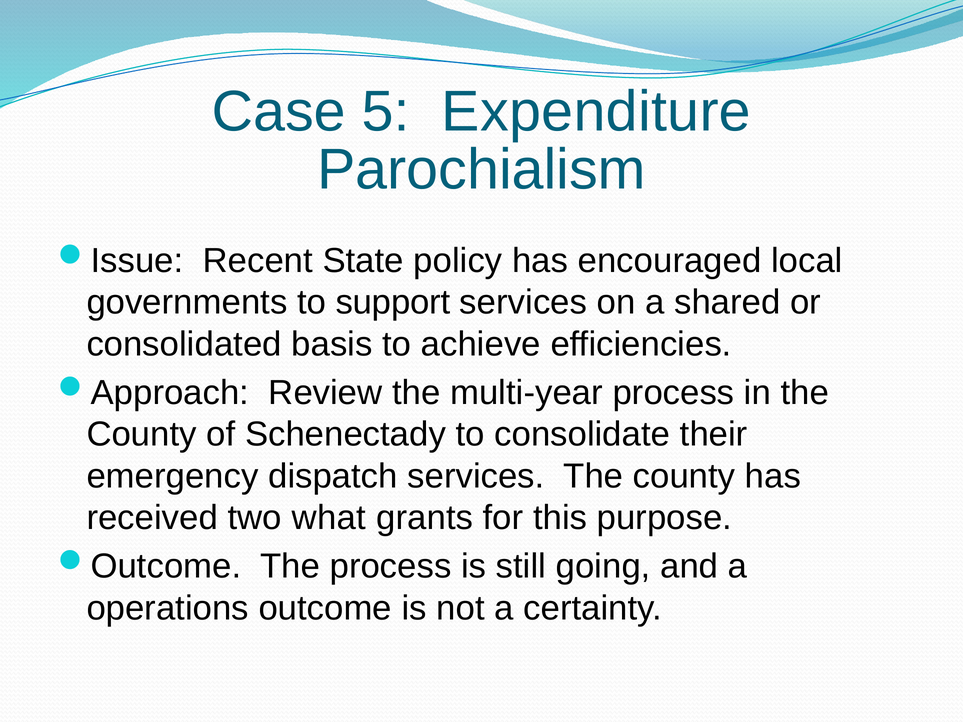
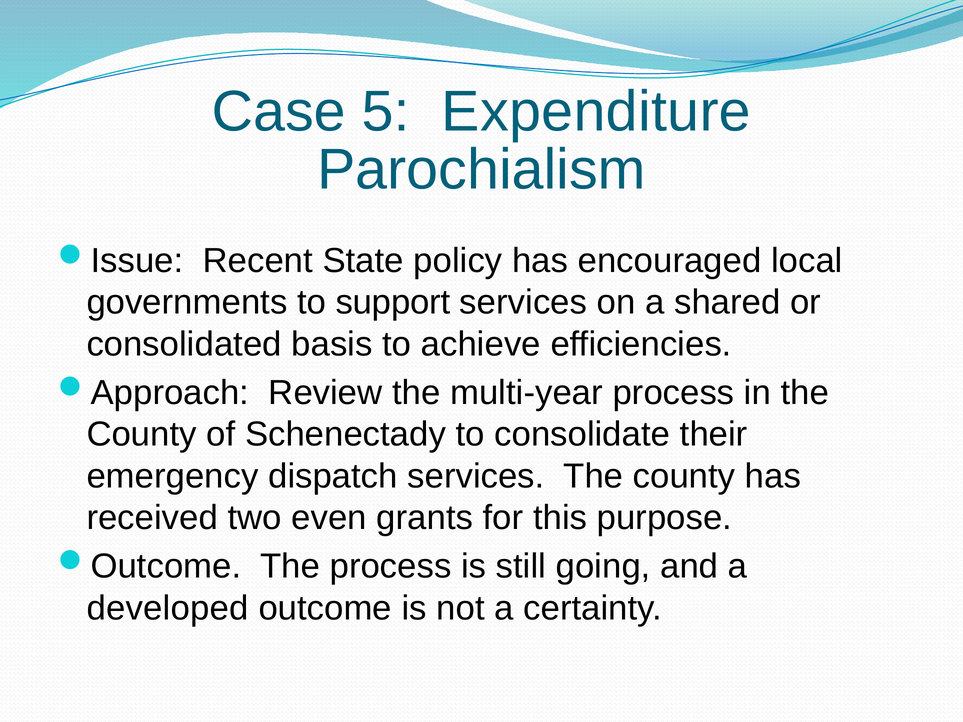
what: what -> even
operations: operations -> developed
